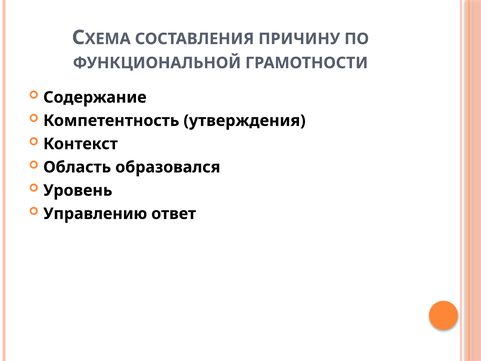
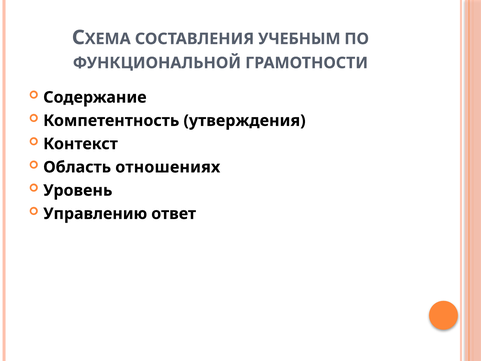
ПРИЧИНУ: ПРИЧИНУ -> УЧЕБНЫМ
образовался: образовался -> отношениях
